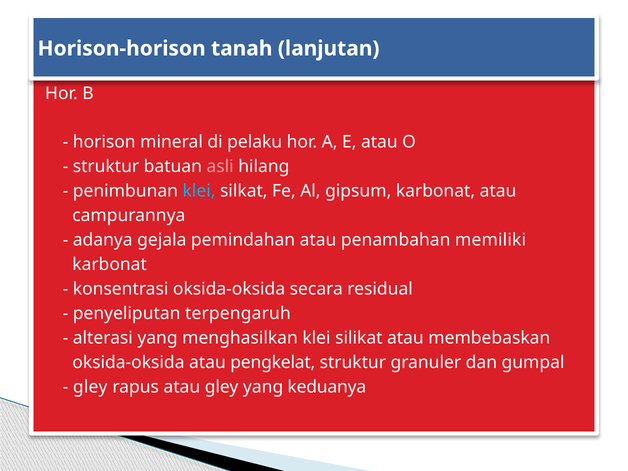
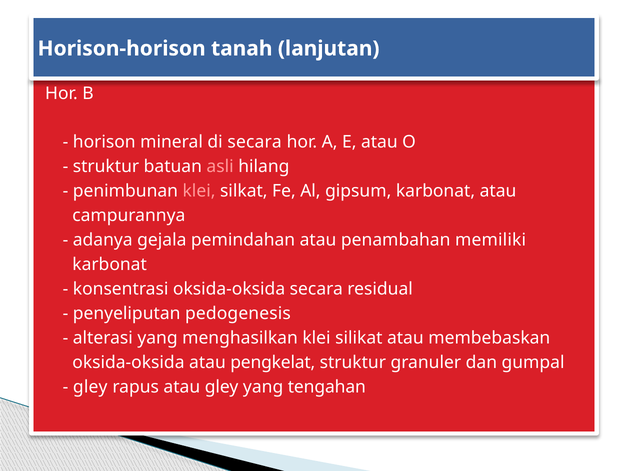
di pelaku: pelaku -> secara
klei at (199, 191) colour: light blue -> pink
terpengaruh: terpengaruh -> pedogenesis
keduanya: keduanya -> tengahan
